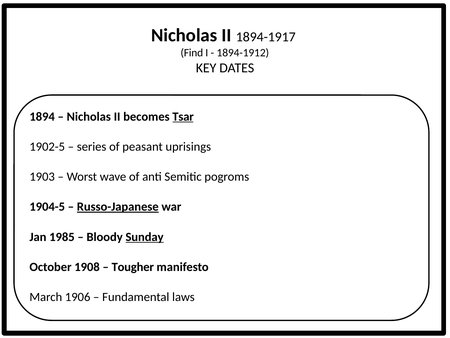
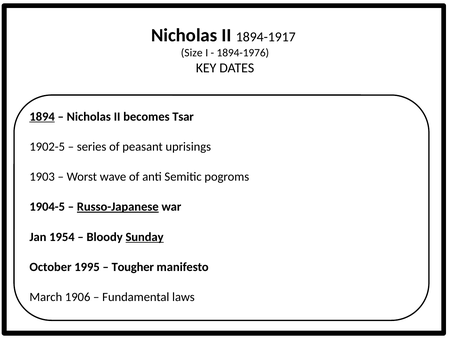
Find: Find -> Size
1894-1912: 1894-1912 -> 1894-1976
1894 underline: none -> present
Tsar underline: present -> none
1985: 1985 -> 1954
1908: 1908 -> 1995
